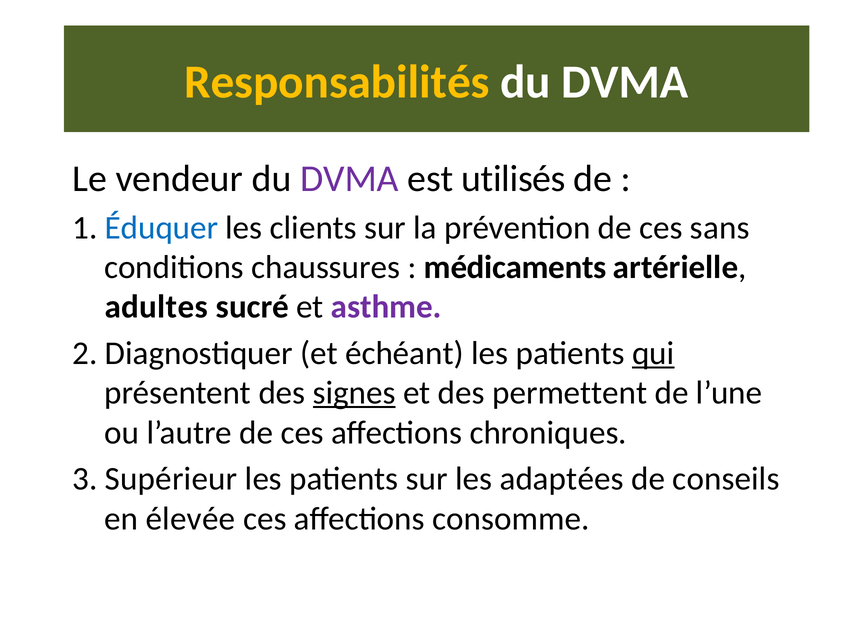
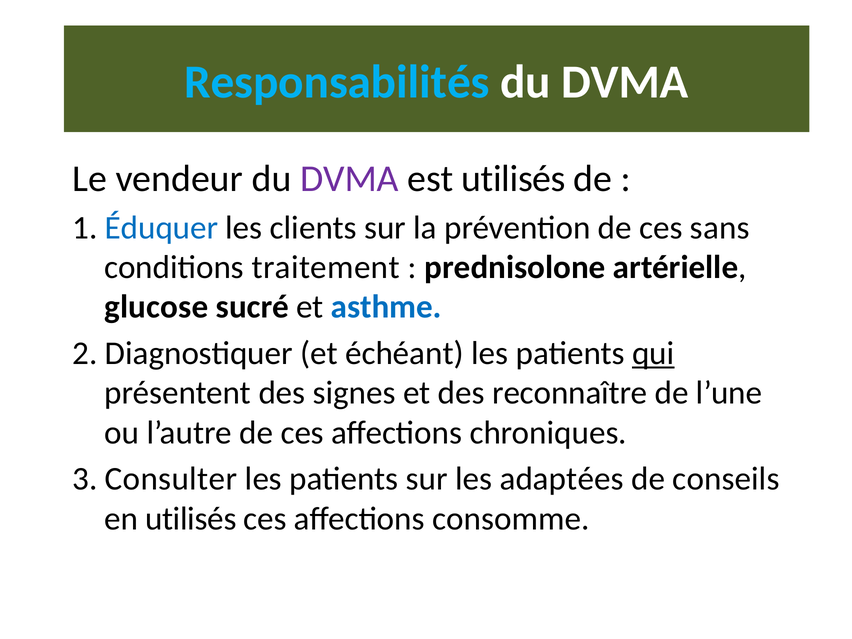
Responsabilités colour: yellow -> light blue
chaussures: chaussures -> traitement
médicaments: médicaments -> prednisolone
adultes: adultes -> glucose
asthme colour: purple -> blue
signes underline: present -> none
permettent: permettent -> reconnaître
Supérieur: Supérieur -> Consulter
en élevée: élevée -> utilisés
